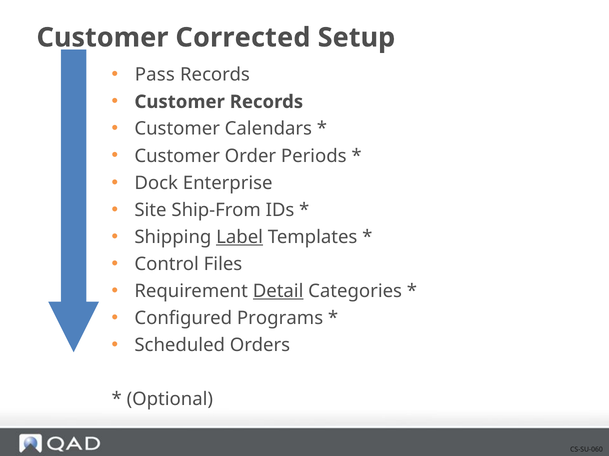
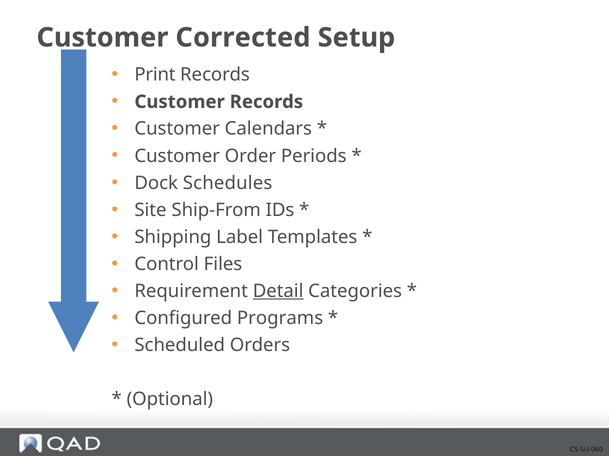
Pass: Pass -> Print
Enterprise: Enterprise -> Schedules
Label underline: present -> none
